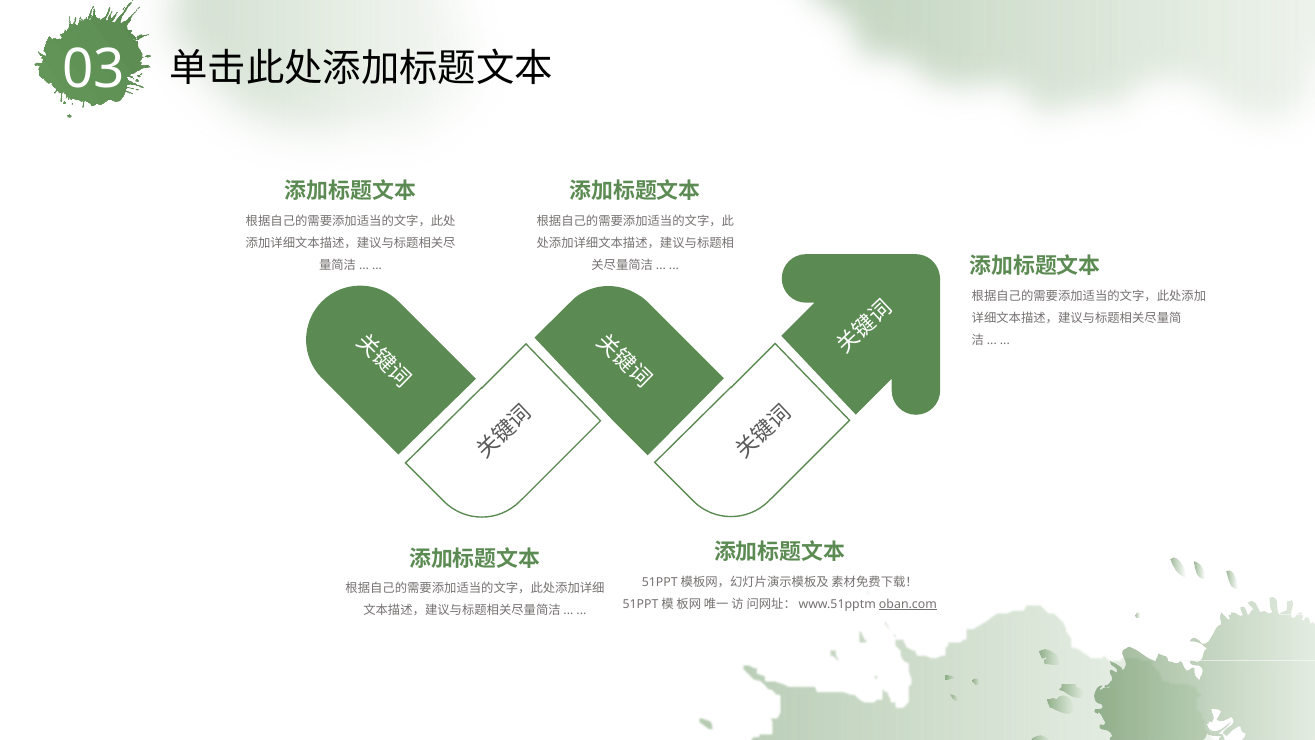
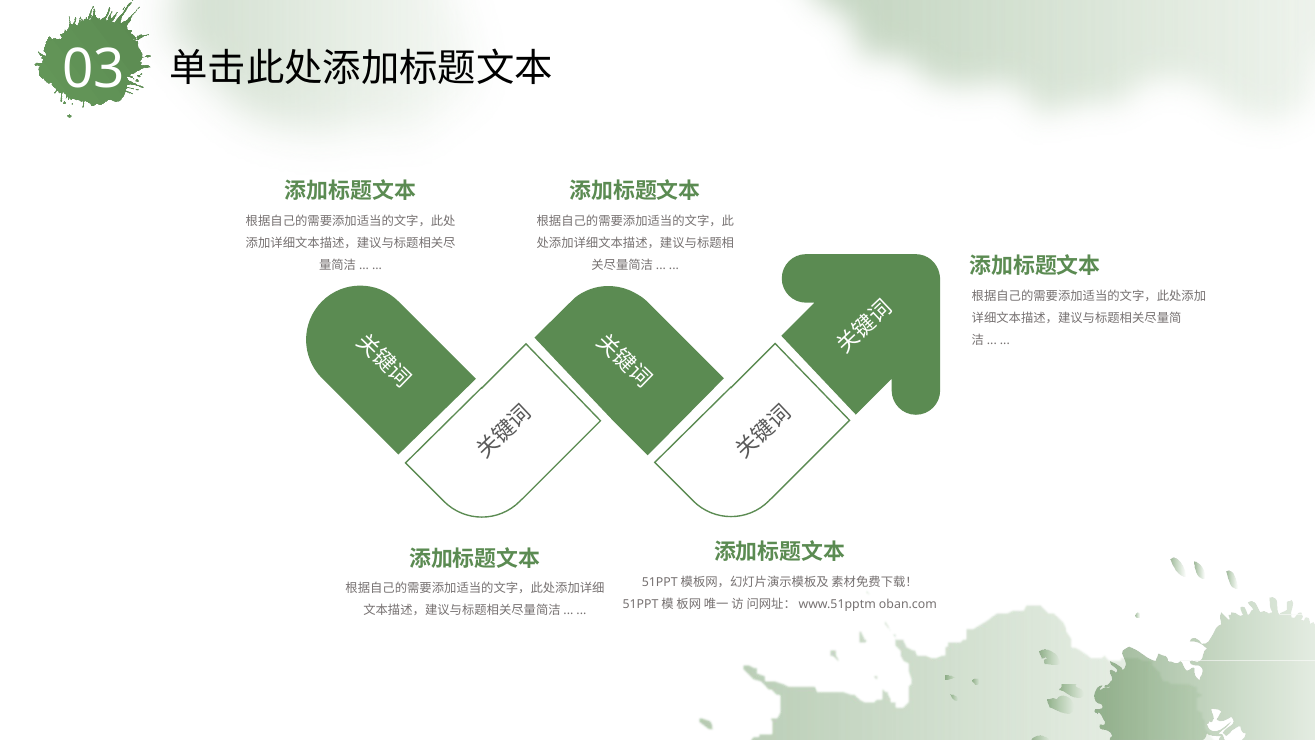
oban.com underline: present -> none
